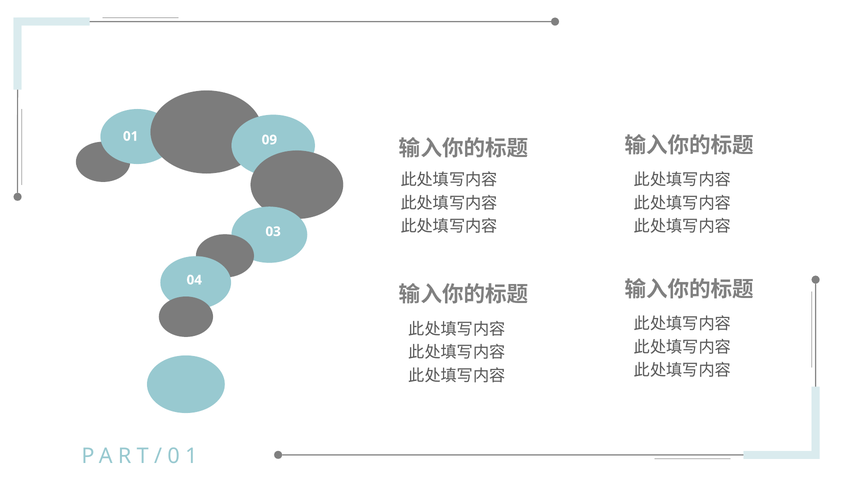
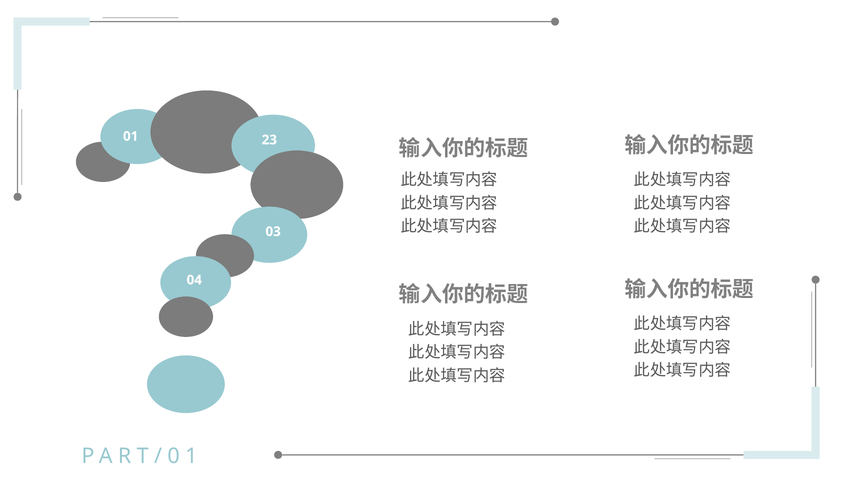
09: 09 -> 23
